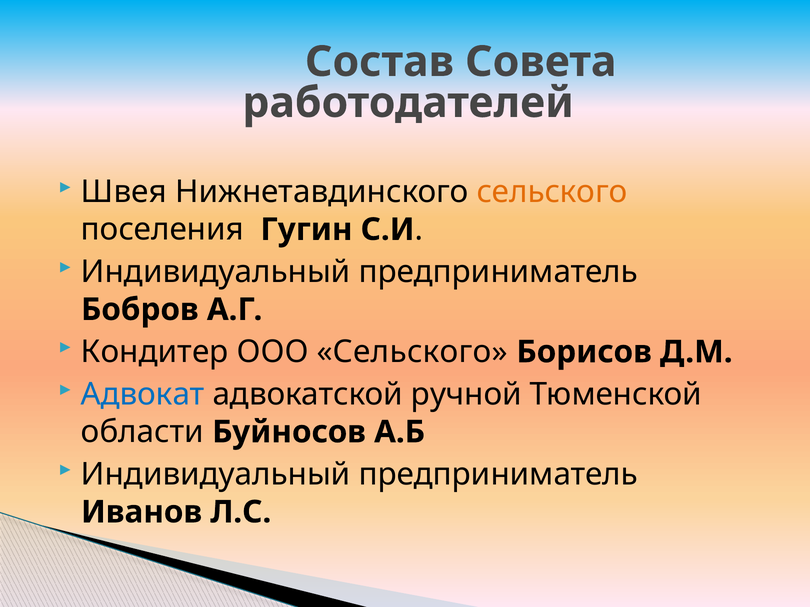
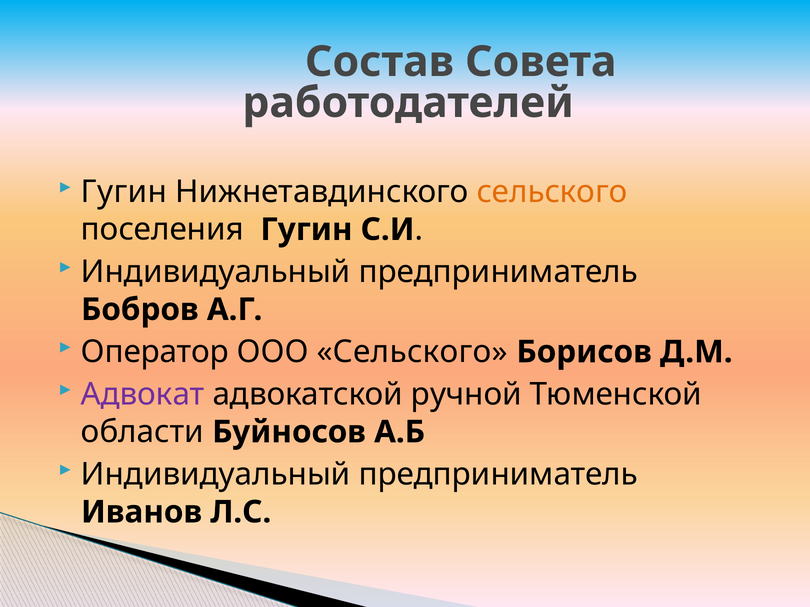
Швея at (124, 192): Швея -> Гугин
Кондитер: Кондитер -> Оператор
Адвокат colour: blue -> purple
